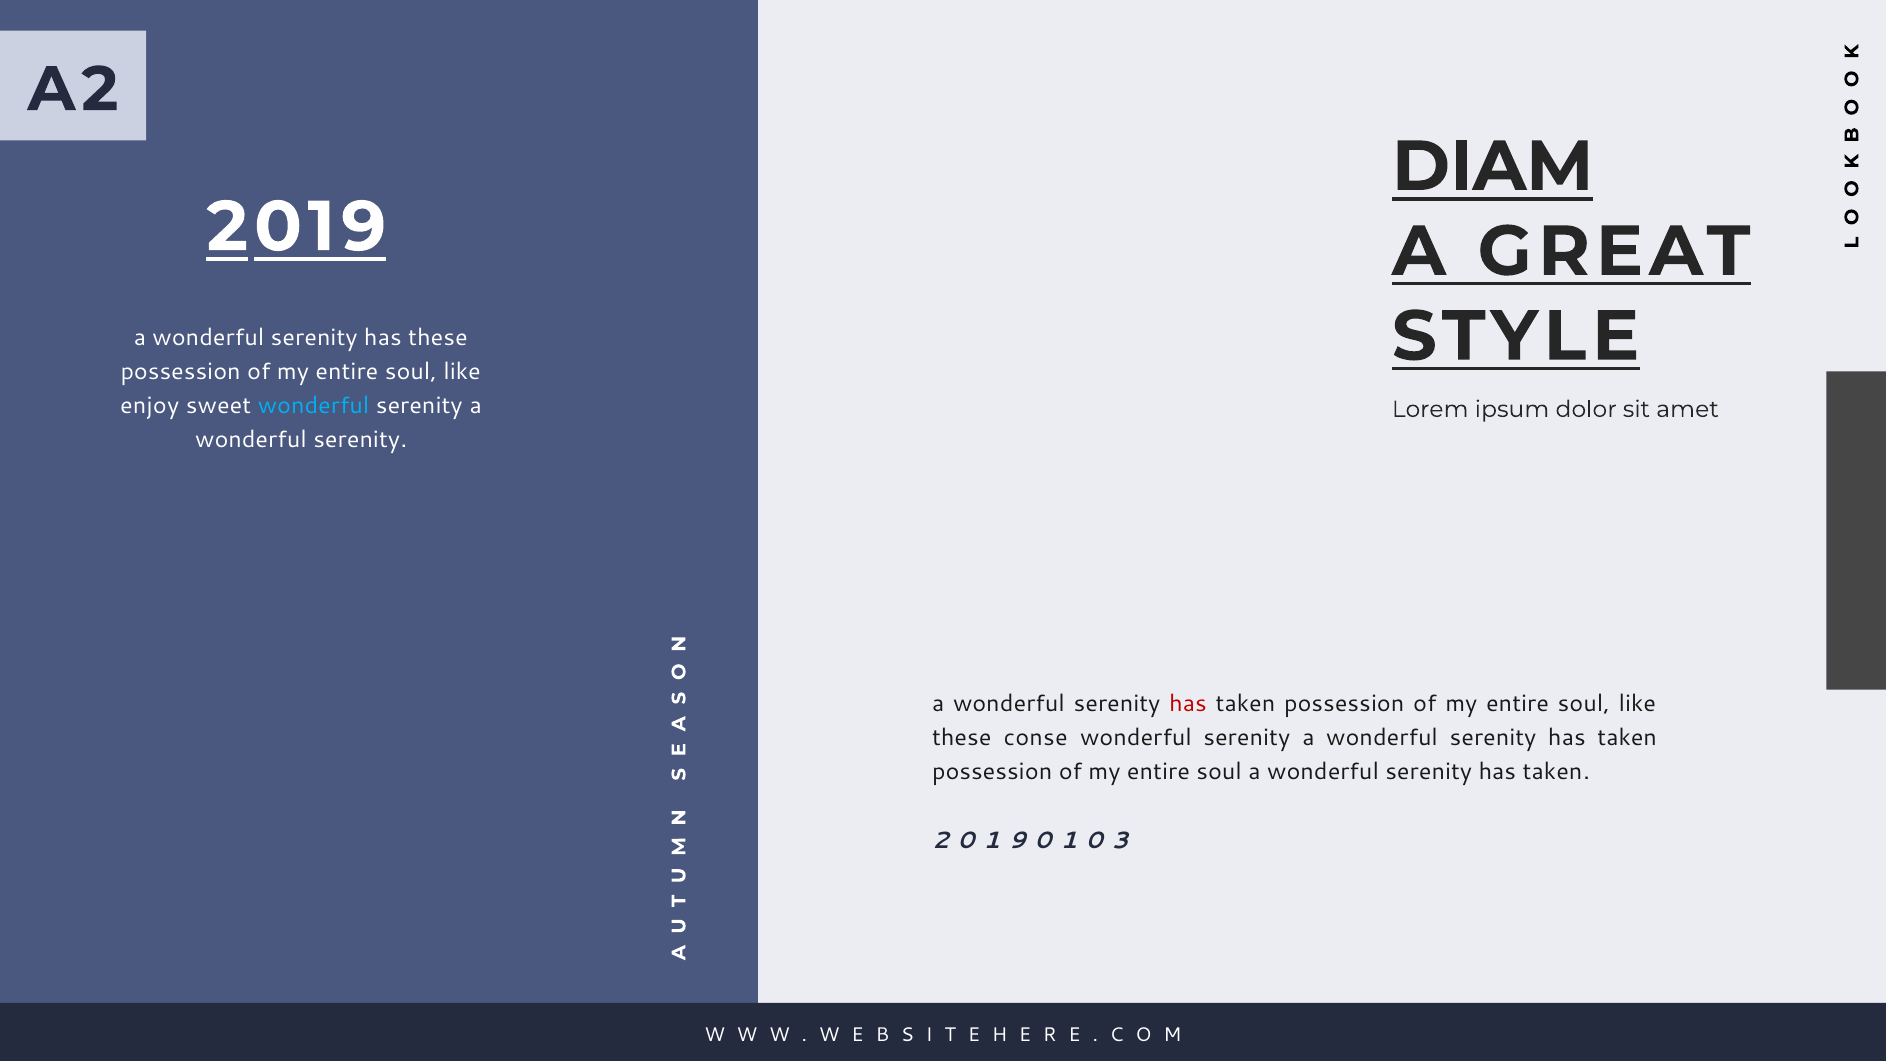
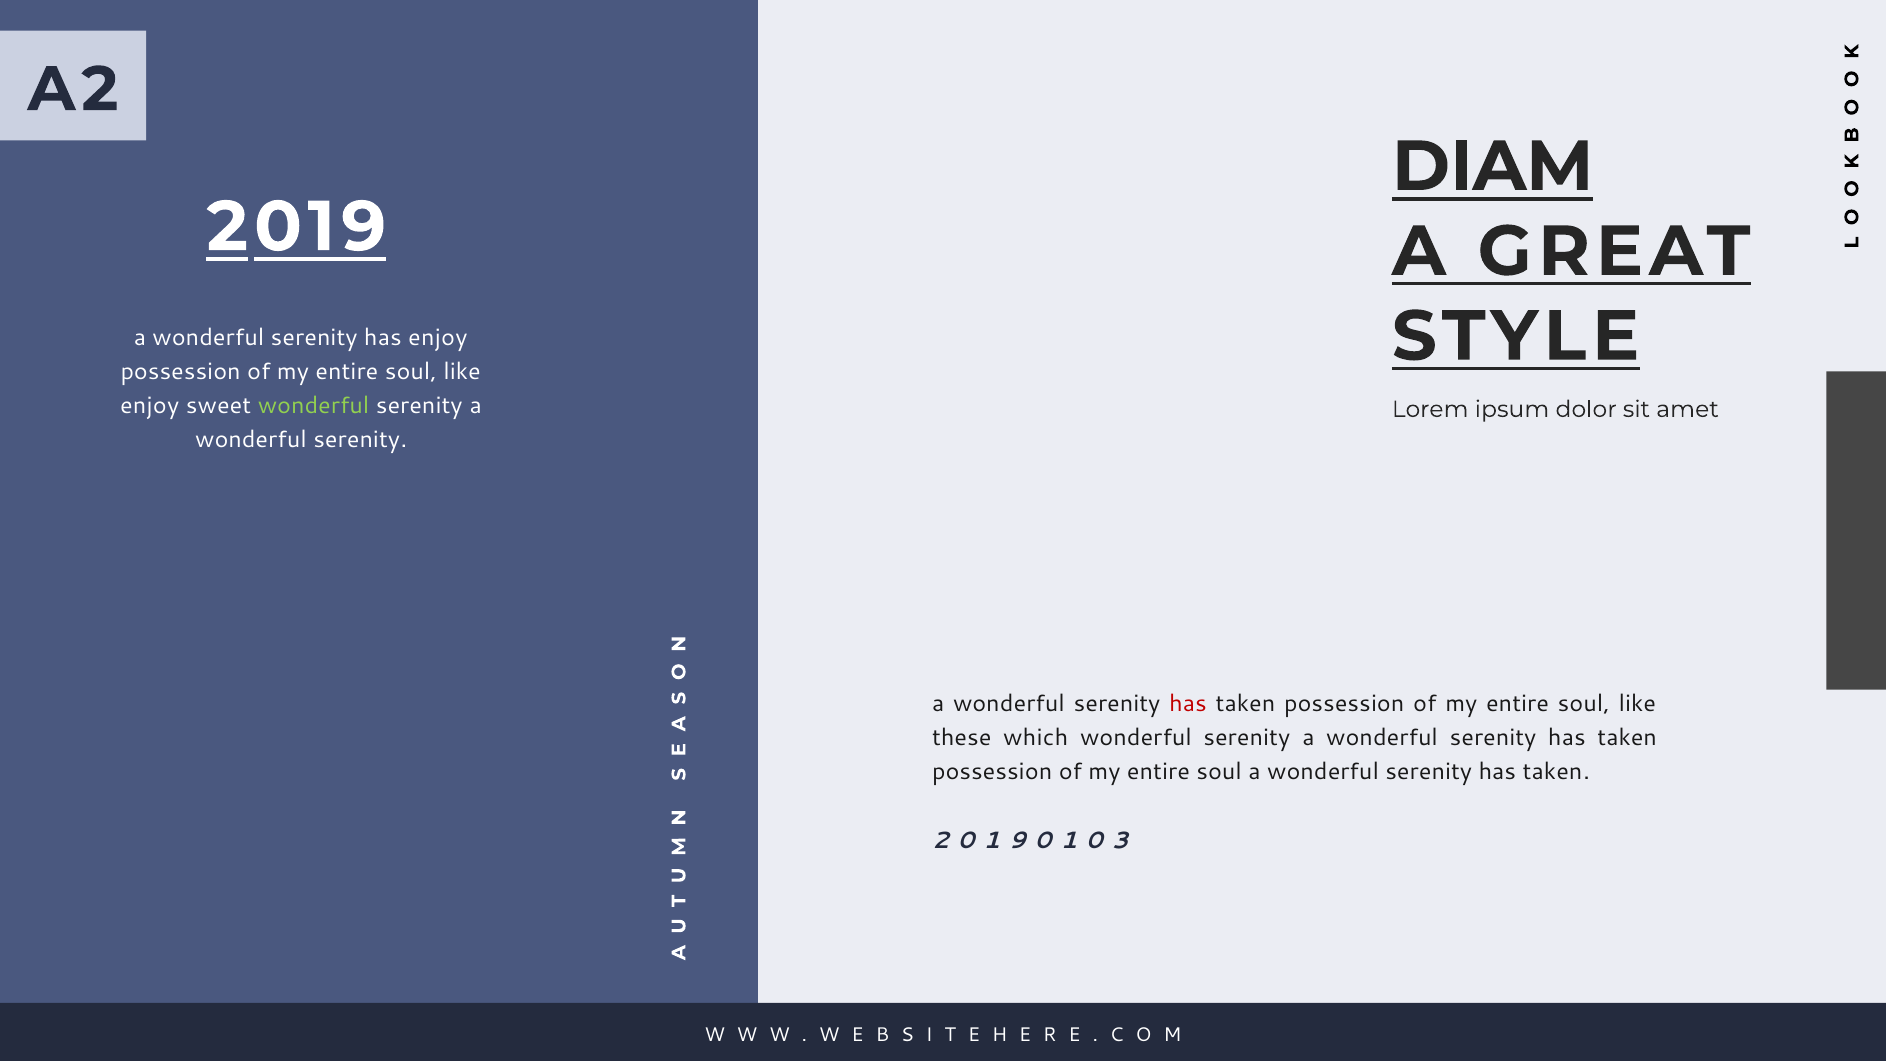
has these: these -> enjoy
wonderful at (314, 406) colour: light blue -> light green
conse: conse -> which
